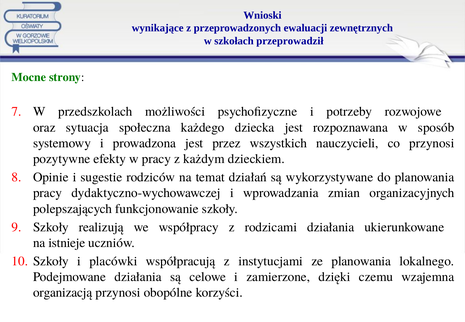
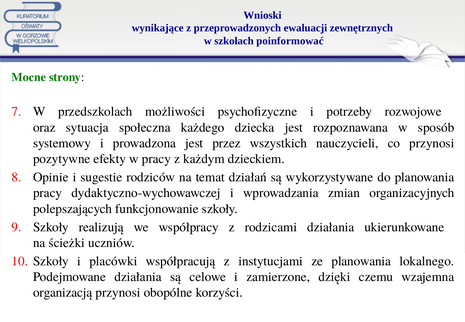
przeprowadził: przeprowadził -> poinformować
istnieje: istnieje -> ścieżki
